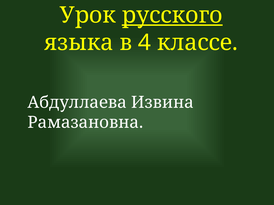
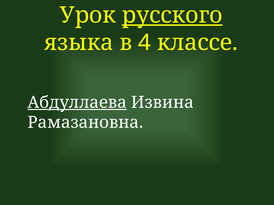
Абдуллаева underline: none -> present
